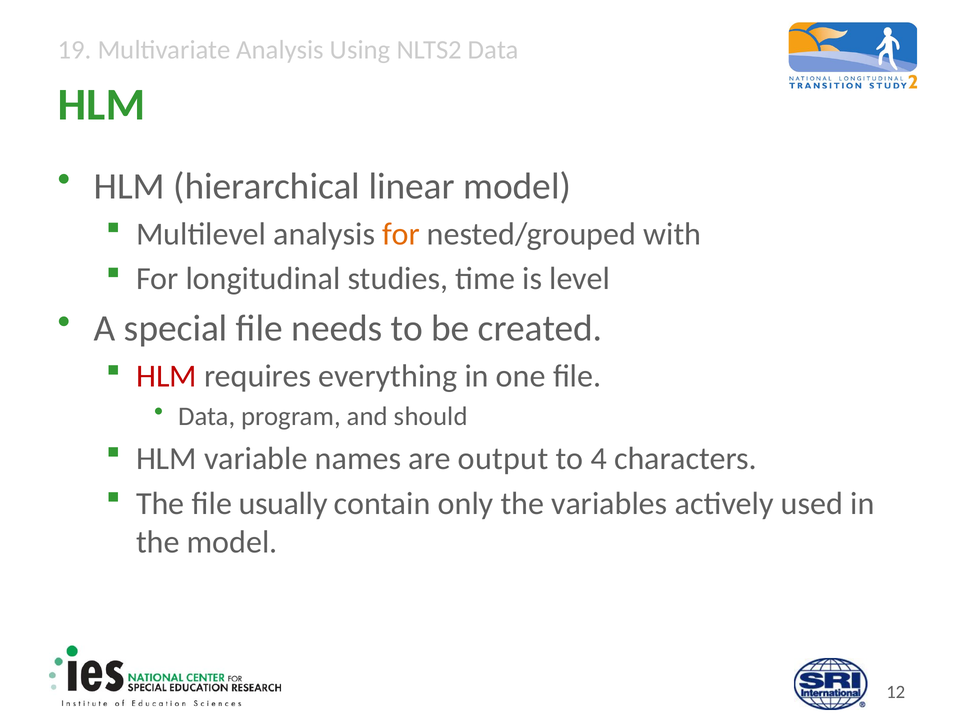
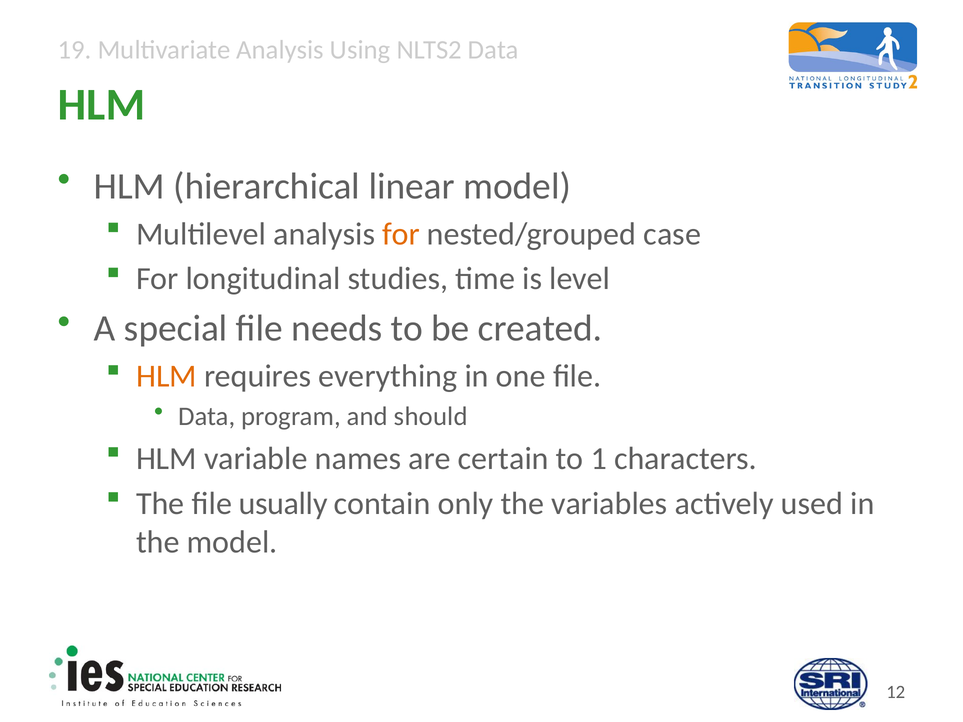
with: with -> case
HLM at (166, 376) colour: red -> orange
output: output -> certain
4: 4 -> 1
